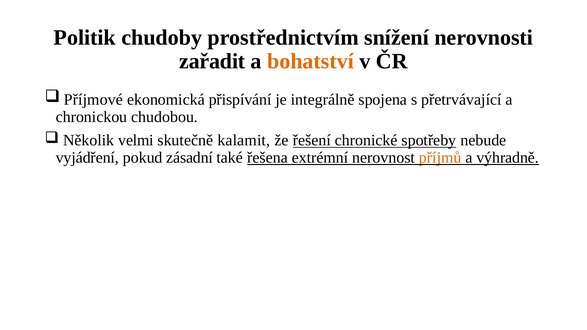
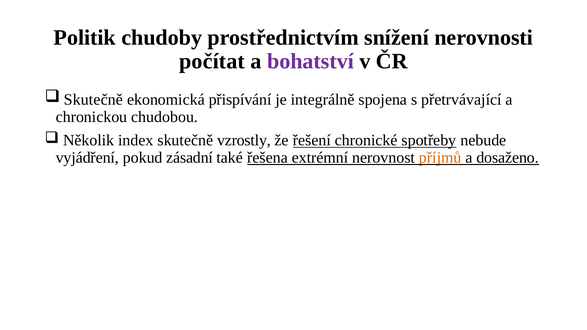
zařadit: zařadit -> počítat
bohatství colour: orange -> purple
Příjmové at (93, 100): Příjmové -> Skutečně
velmi: velmi -> index
kalamit: kalamit -> vzrostly
výhradně: výhradně -> dosaženo
